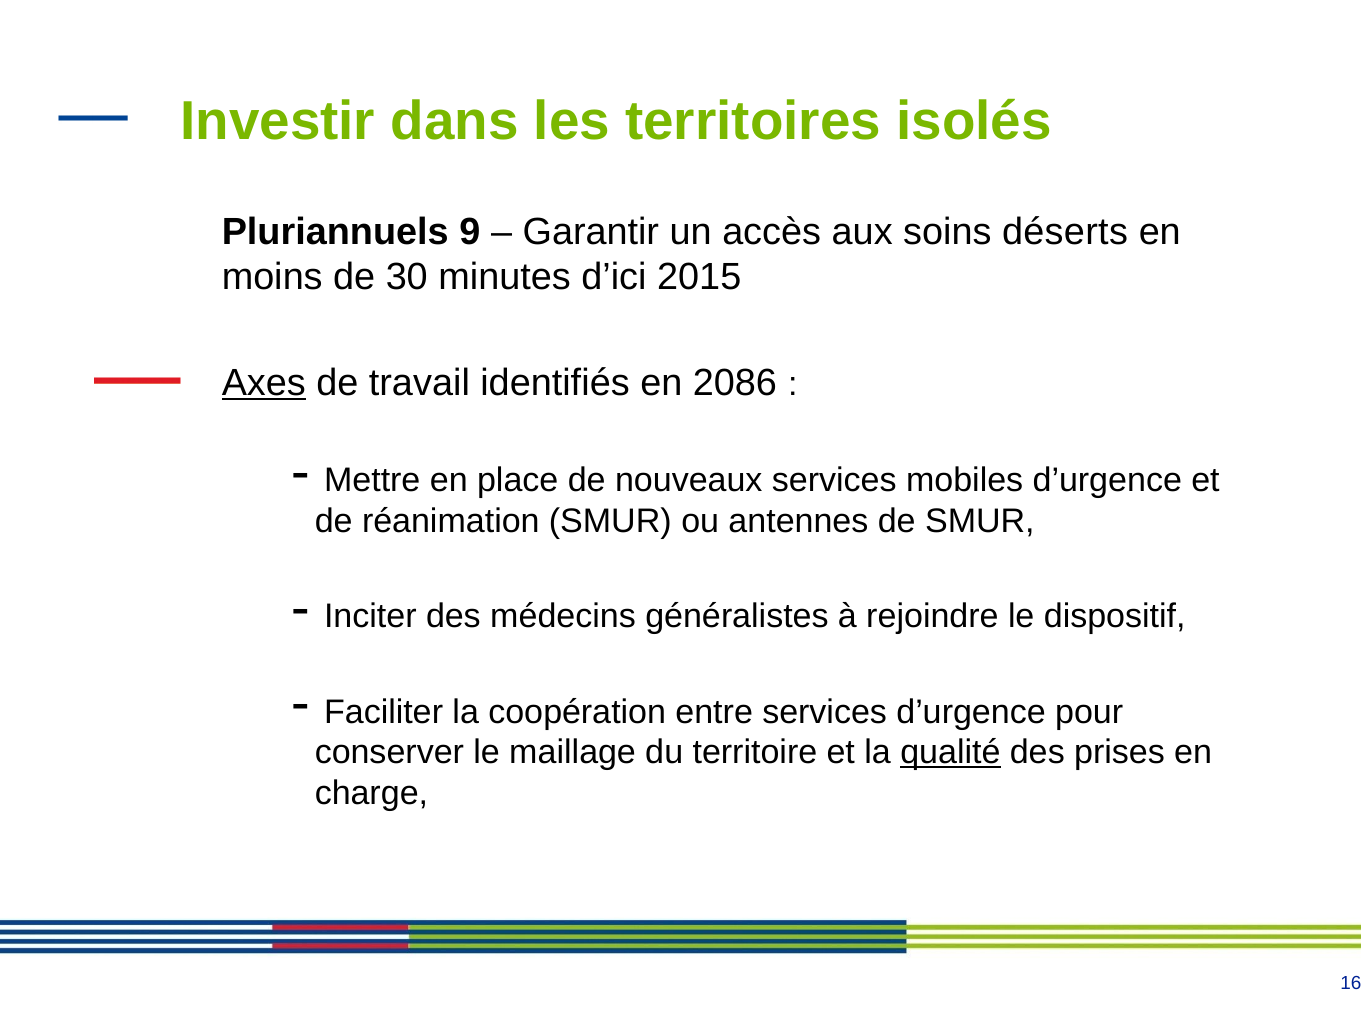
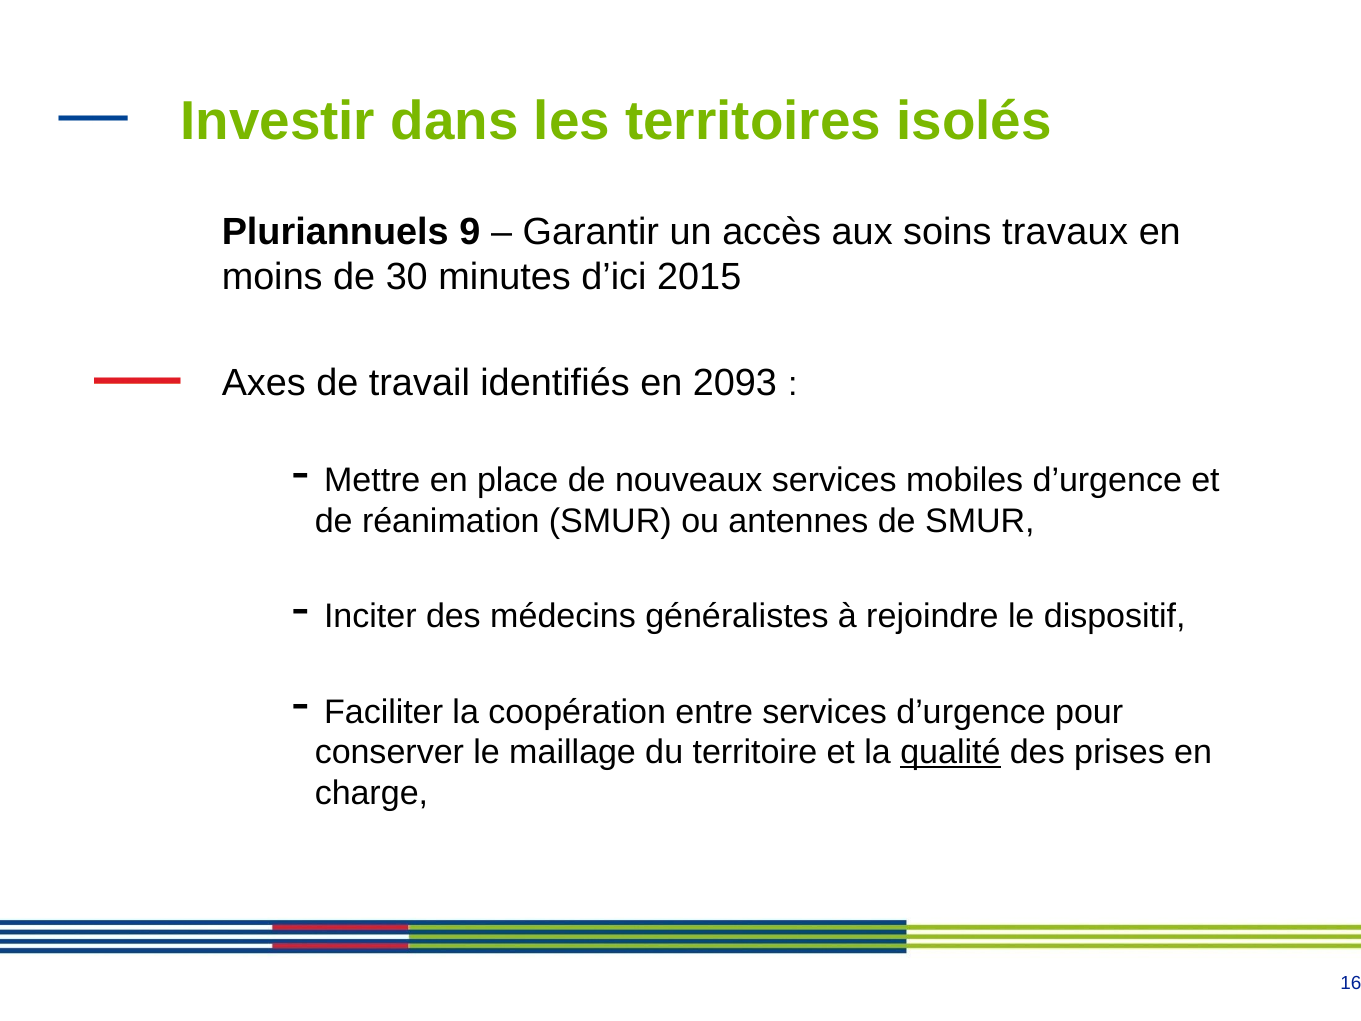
déserts: déserts -> travaux
Axes underline: present -> none
2086: 2086 -> 2093
